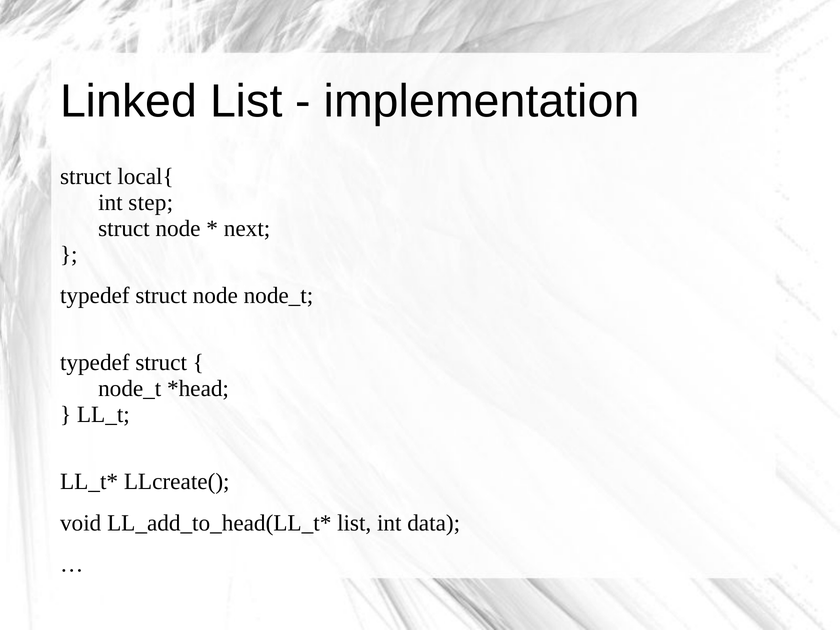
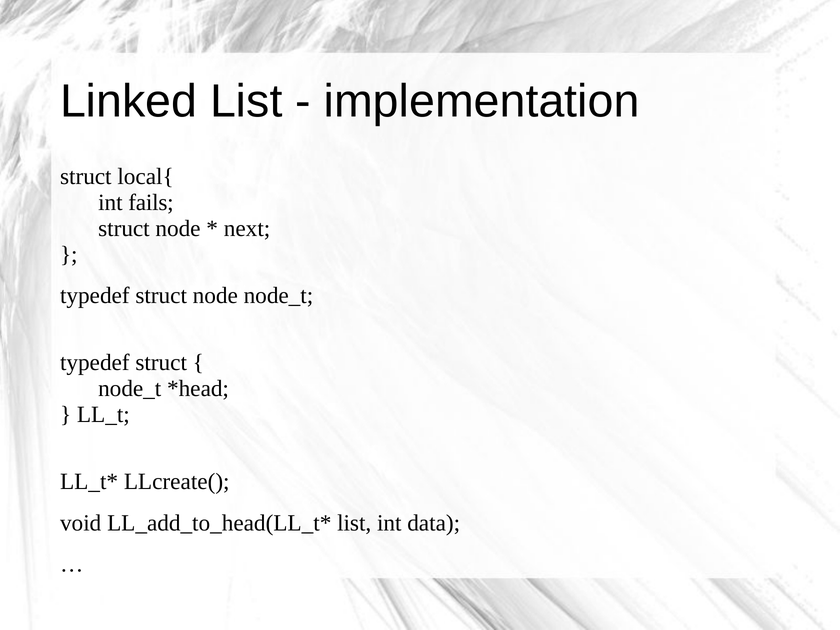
step: step -> fails
